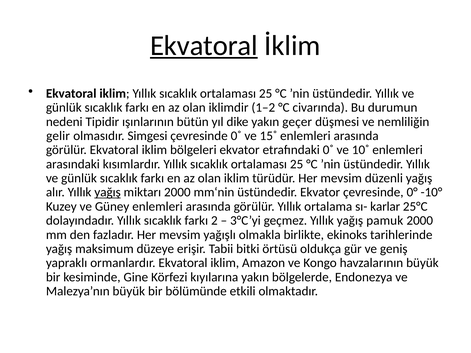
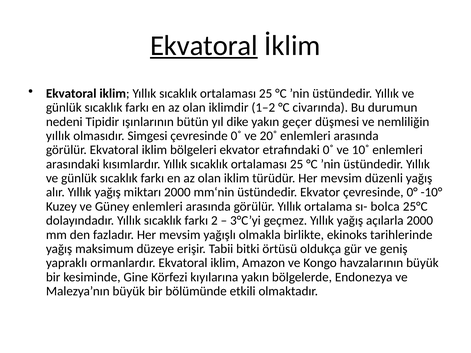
gelir at (58, 136): gelir -> yıllık
15˚: 15˚ -> 20˚
yağış at (108, 192) underline: present -> none
karlar: karlar -> bolca
pamuk: pamuk -> açılarla
